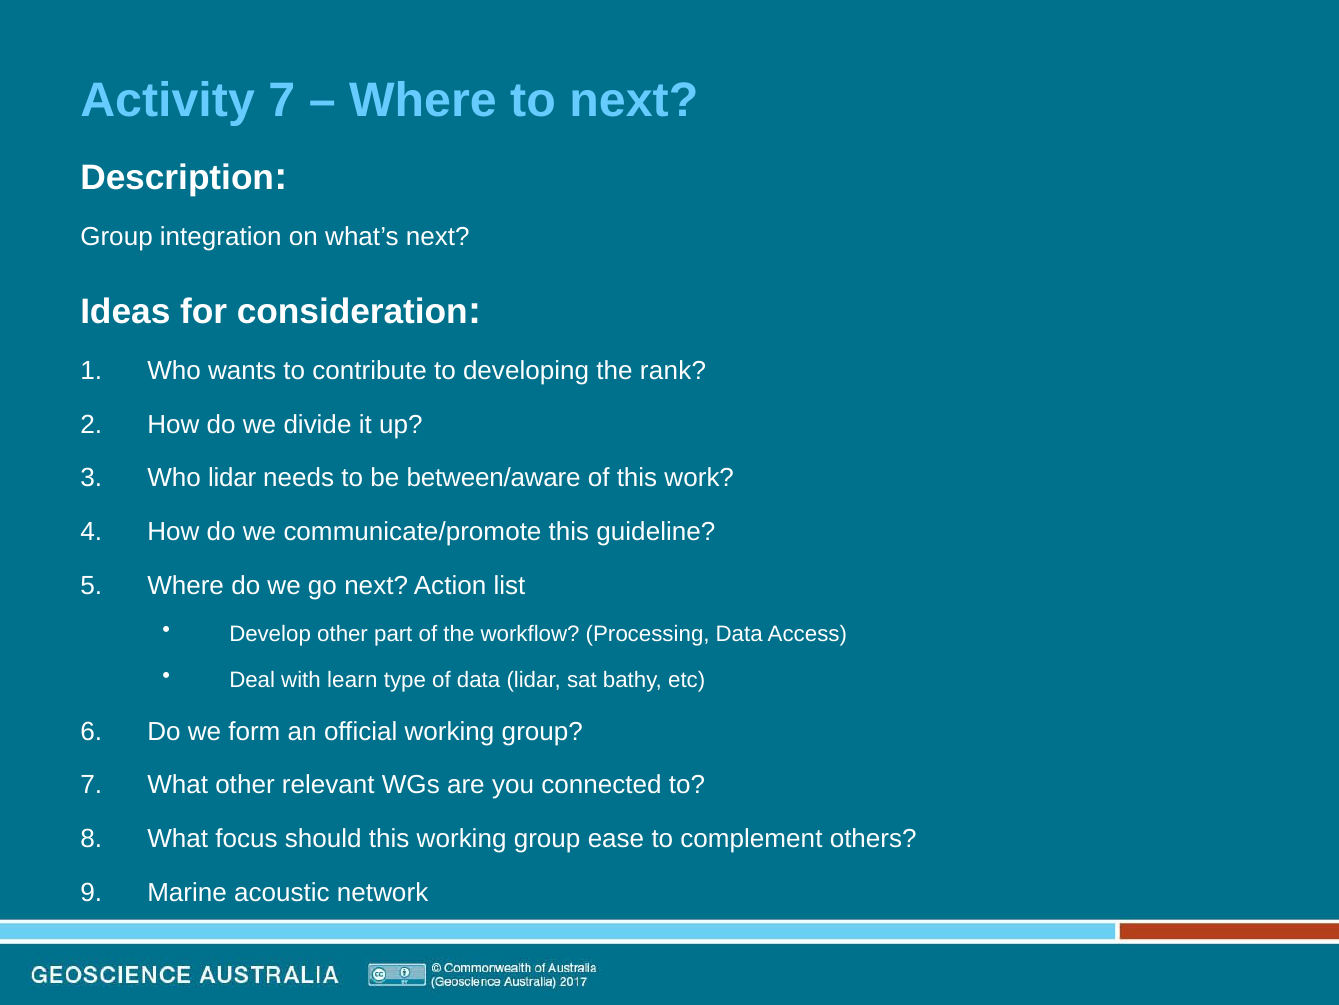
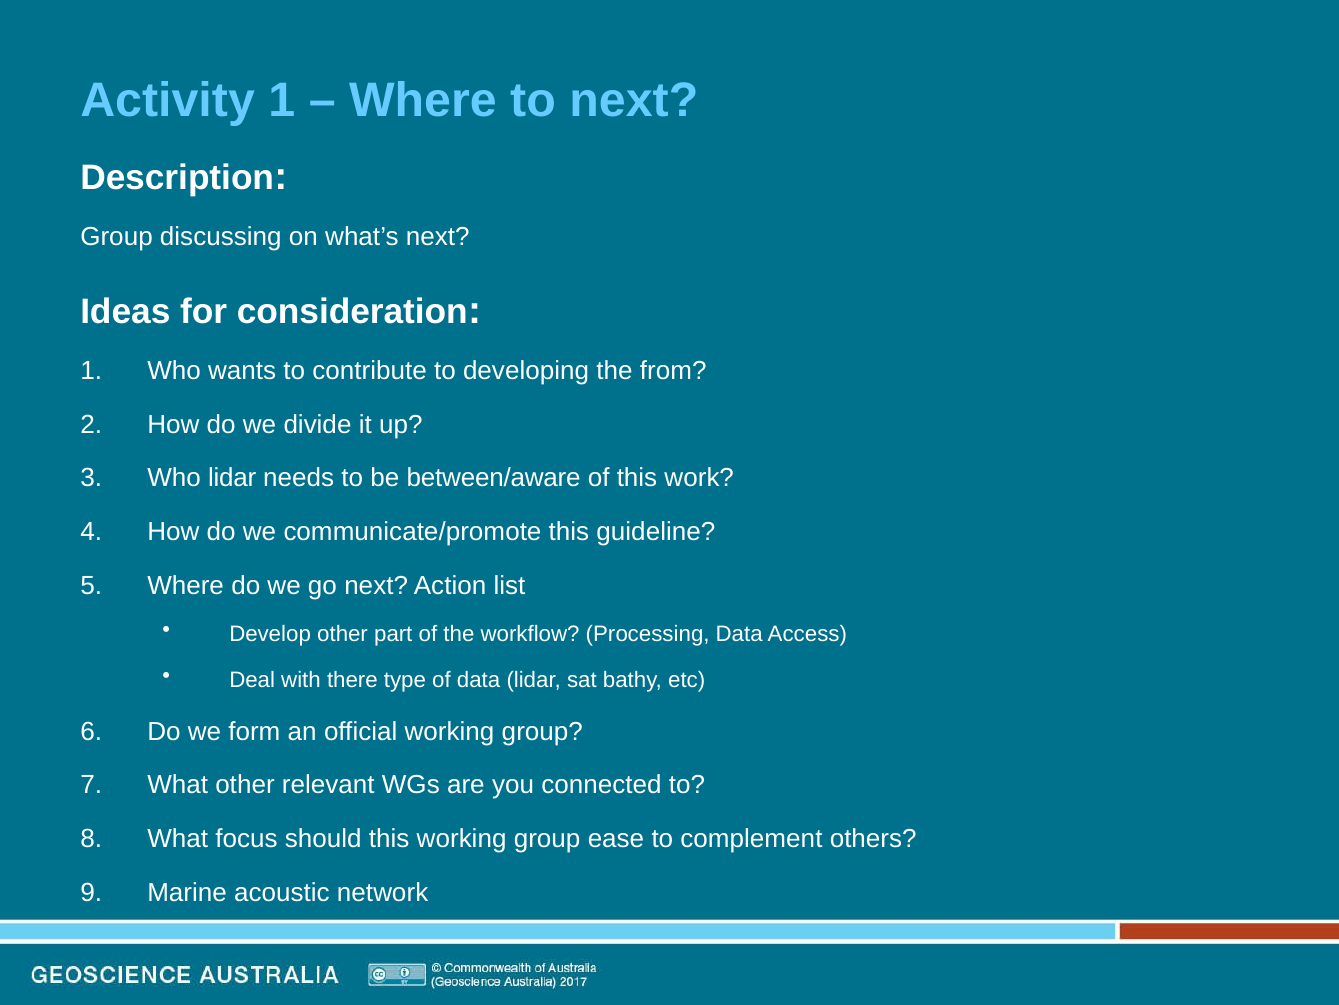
Activity 7: 7 -> 1
integration: integration -> discussing
rank: rank -> from
learn: learn -> there
